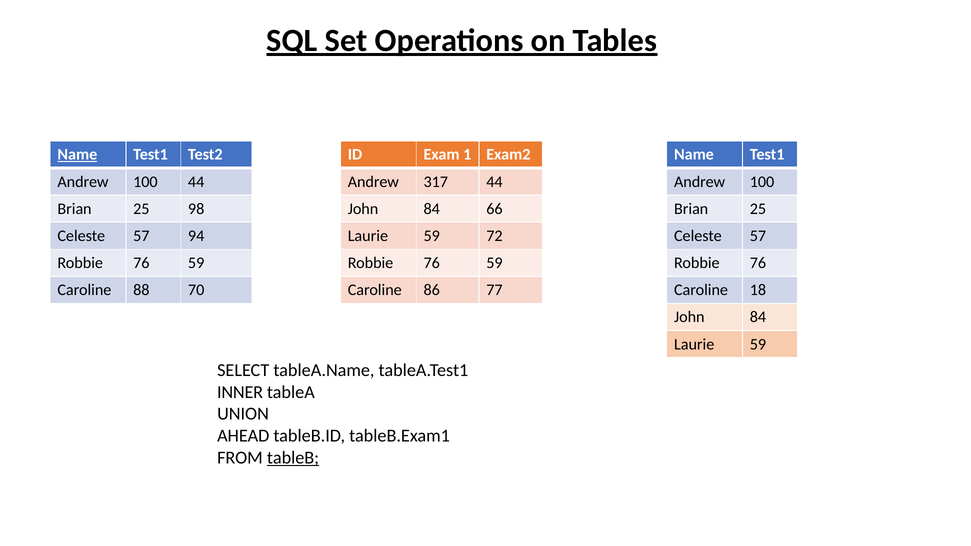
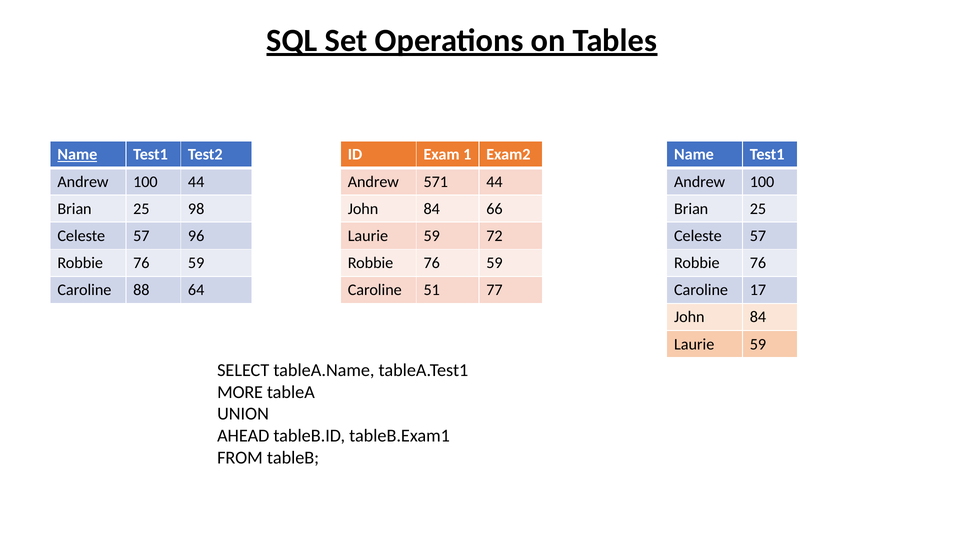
317: 317 -> 571
94: 94 -> 96
70: 70 -> 64
86: 86 -> 51
18: 18 -> 17
INNER: INNER -> MORE
tableB underline: present -> none
